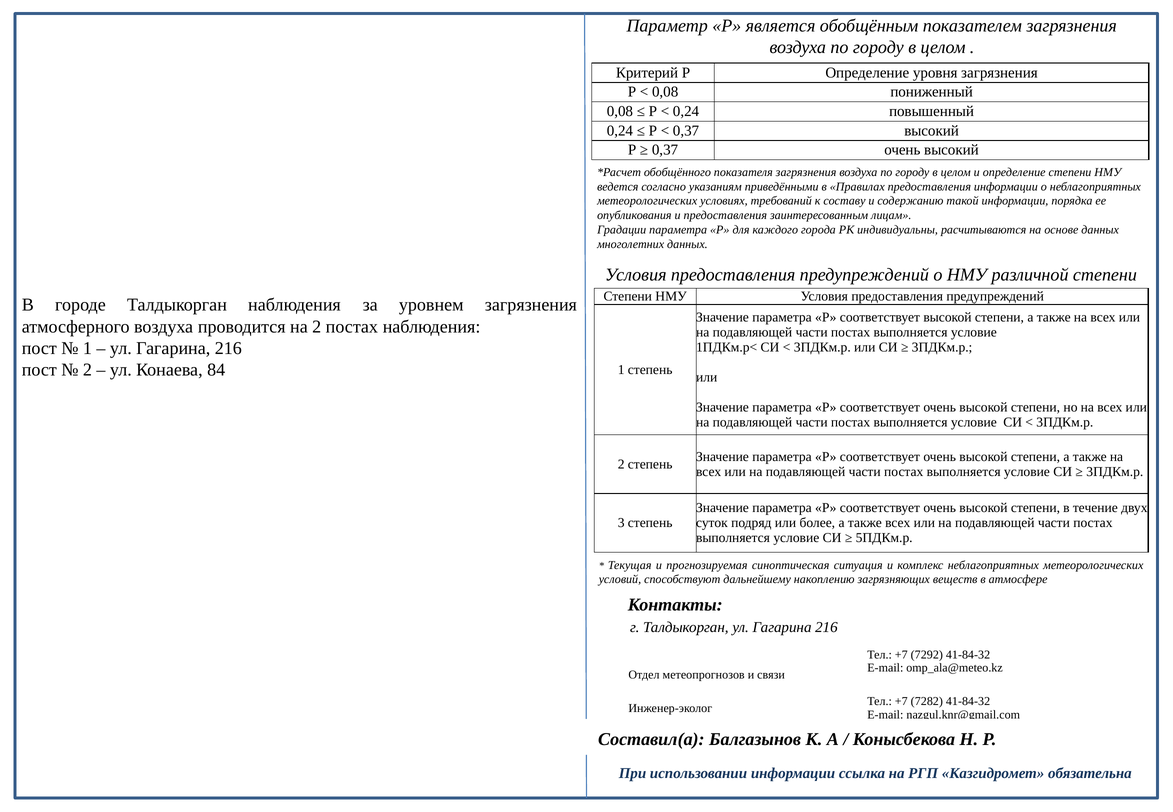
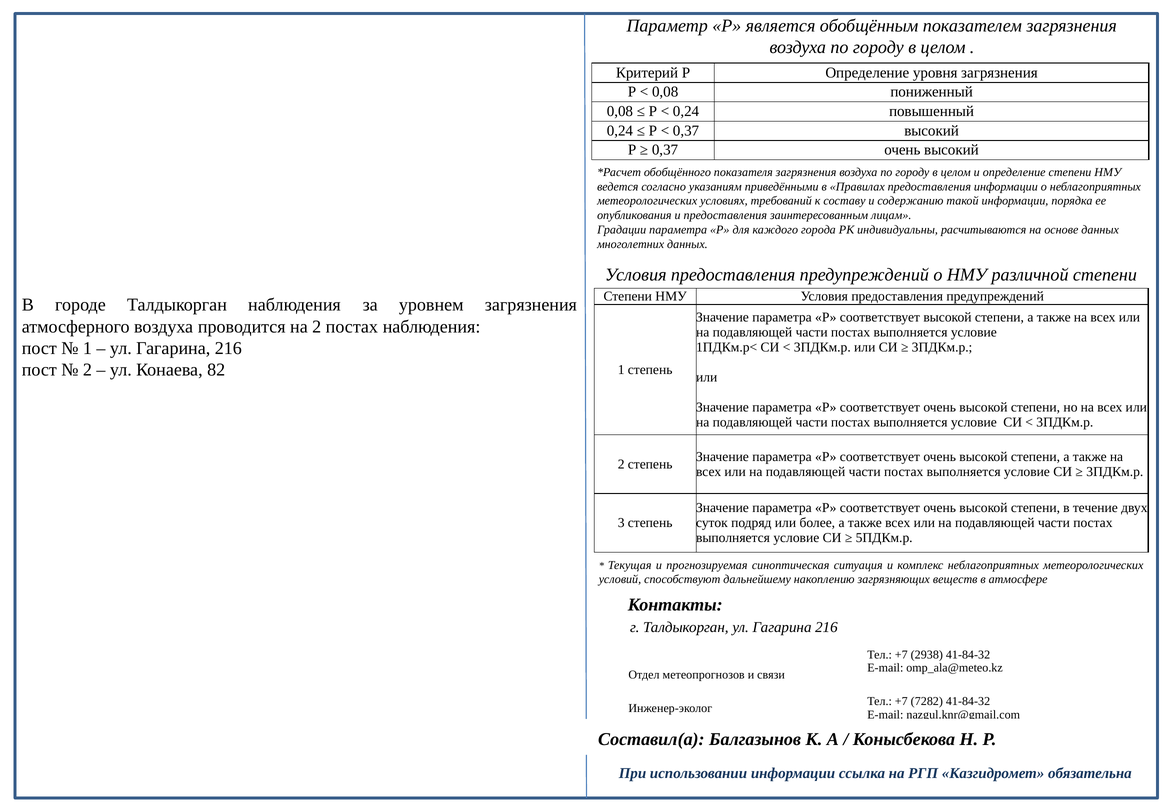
84: 84 -> 82
7292: 7292 -> 2938
